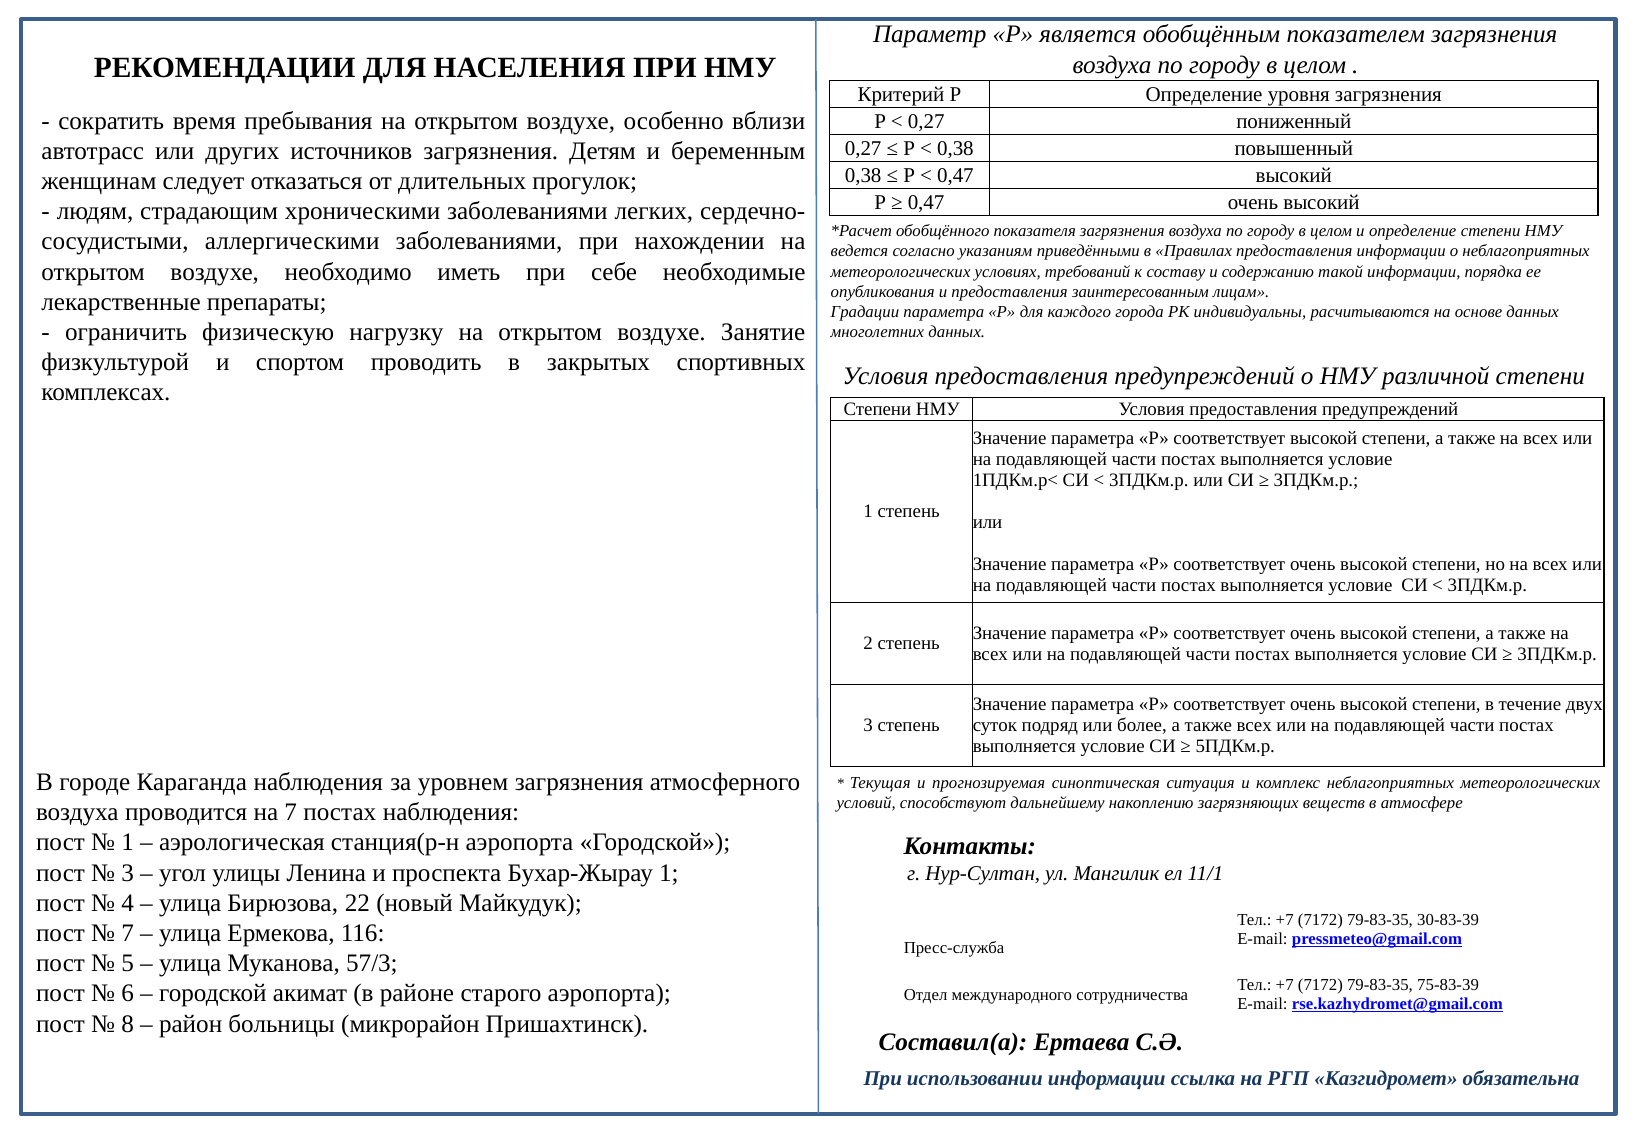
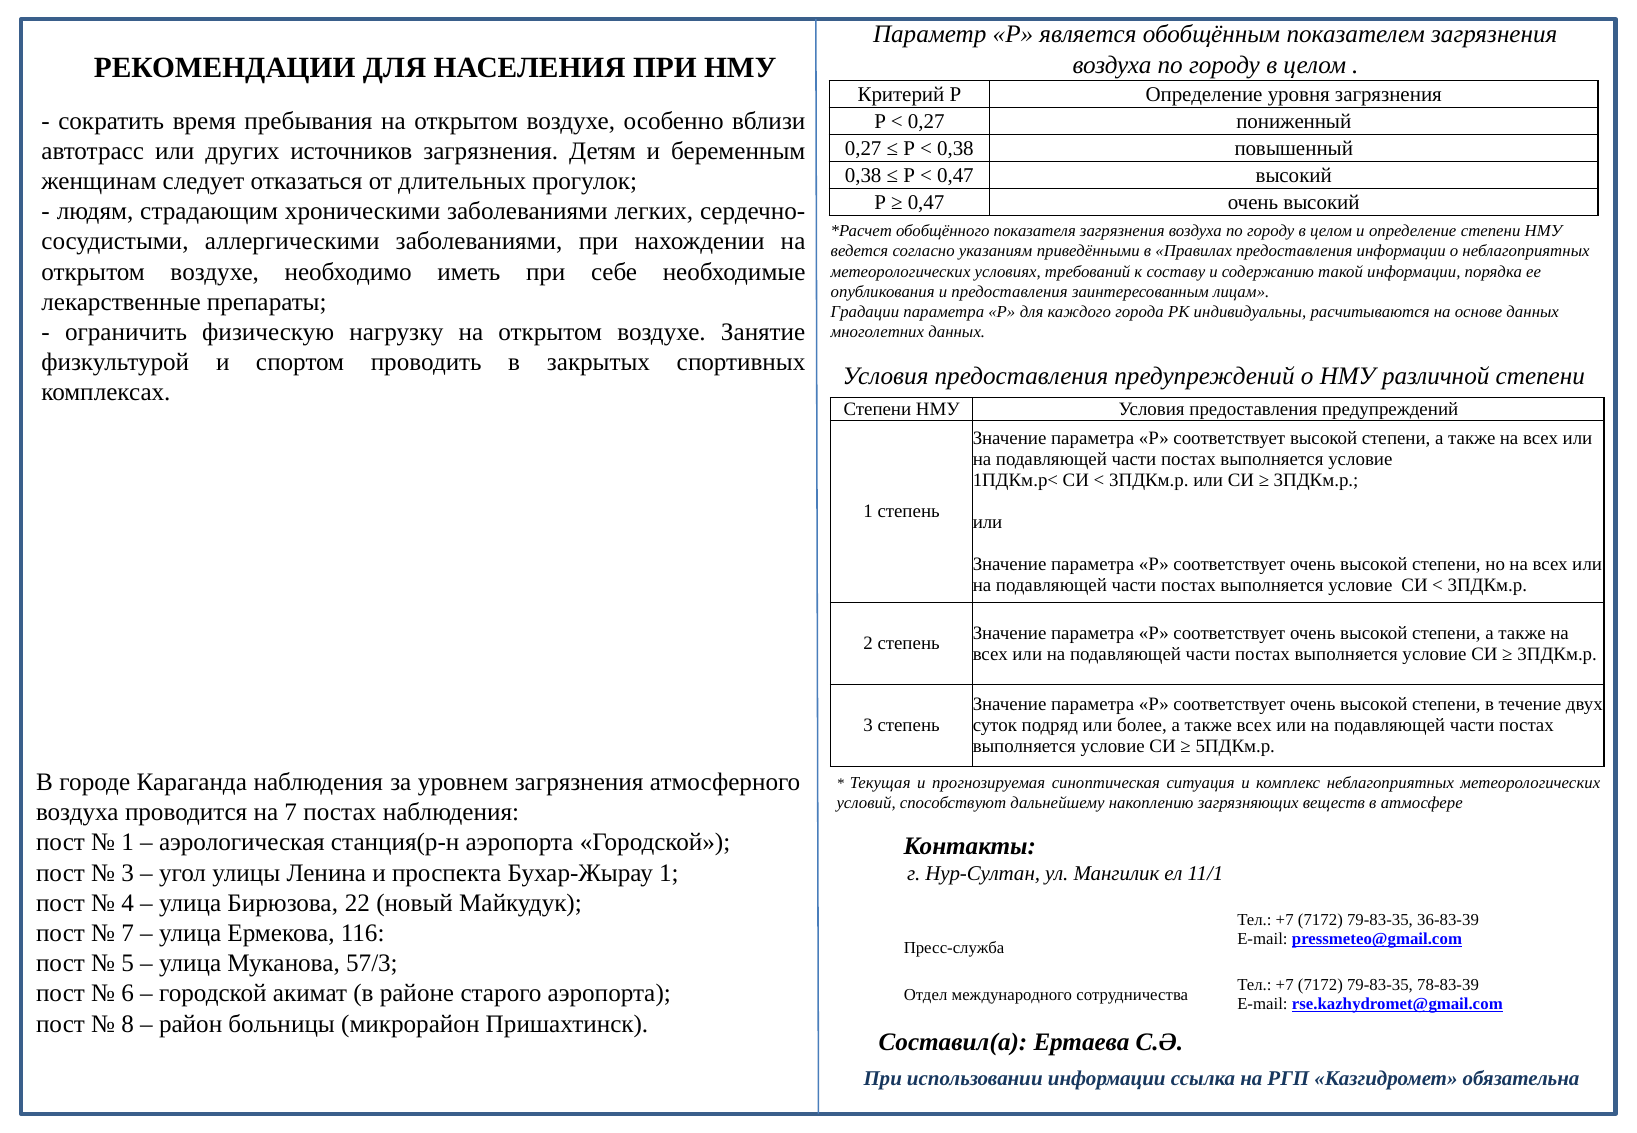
30-83-39: 30-83-39 -> 36-83-39
75-83-39: 75-83-39 -> 78-83-39
